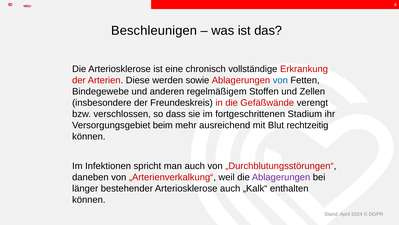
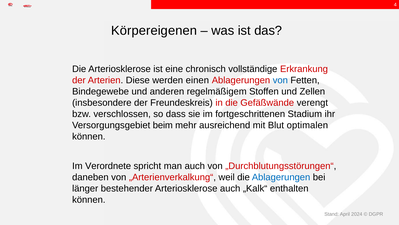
Beschleunigen: Beschleunigen -> Körpereigenen
sowie: sowie -> einen
rechtzeitig: rechtzeitig -> optimalen
Infektionen: Infektionen -> Verordnete
Ablagerungen at (281, 177) colour: purple -> blue
